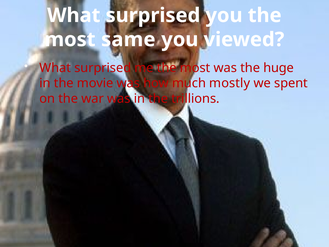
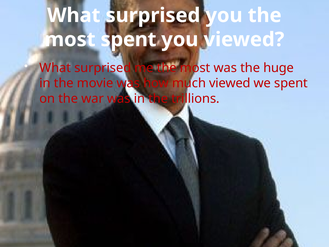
most same: same -> spent
much mostly: mostly -> viewed
